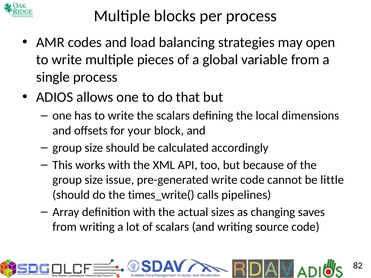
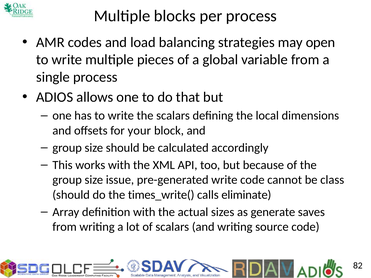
little: little -> class
pipelines: pipelines -> eliminate
changing: changing -> generate
